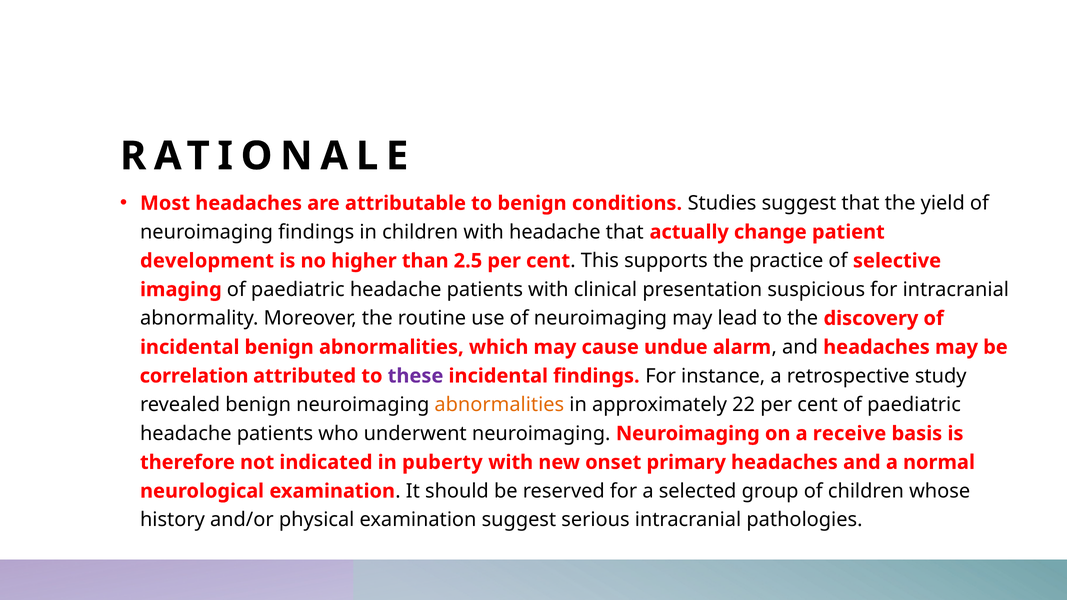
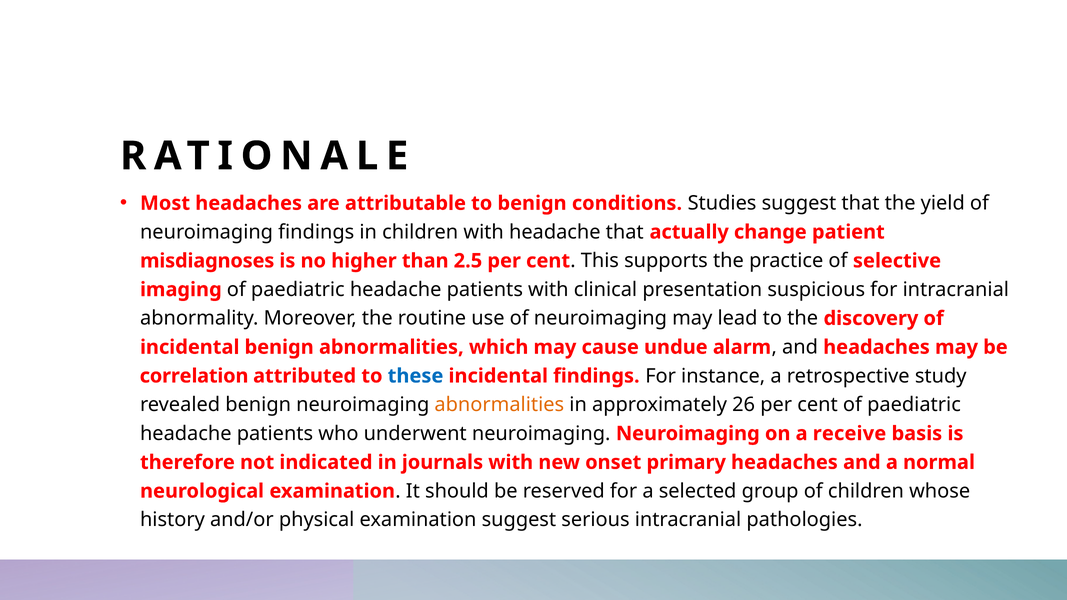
development: development -> misdiagnoses
these colour: purple -> blue
22: 22 -> 26
puberty: puberty -> journals
